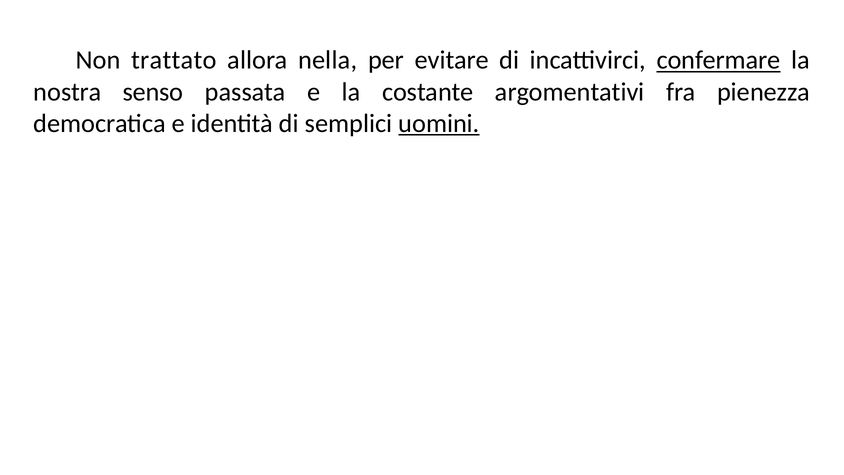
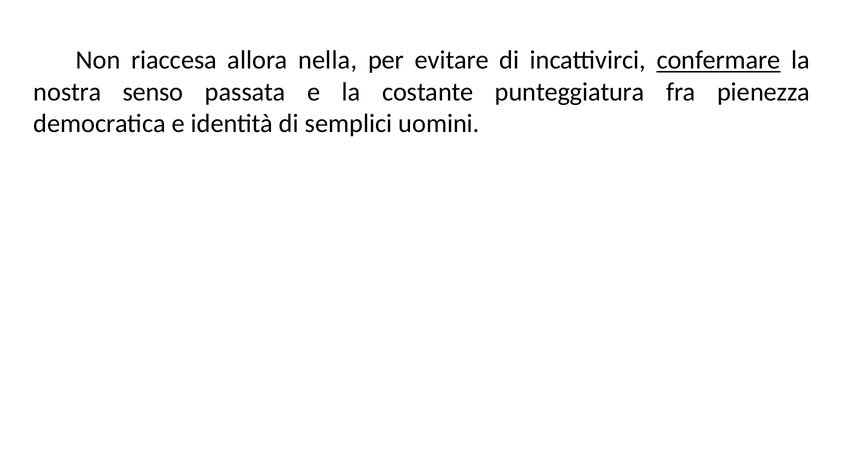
trattato: trattato -> riaccesa
argomentativi: argomentativi -> punteggiatura
uomini underline: present -> none
